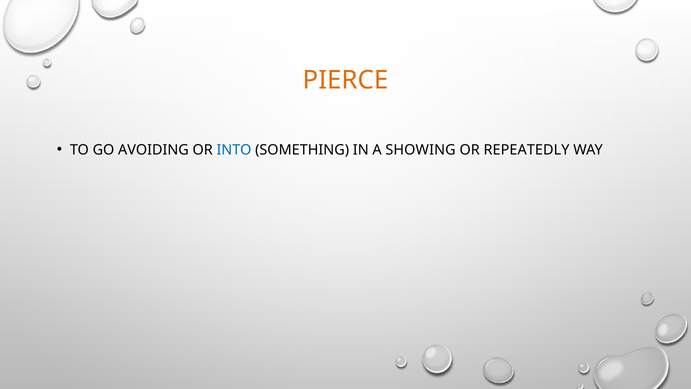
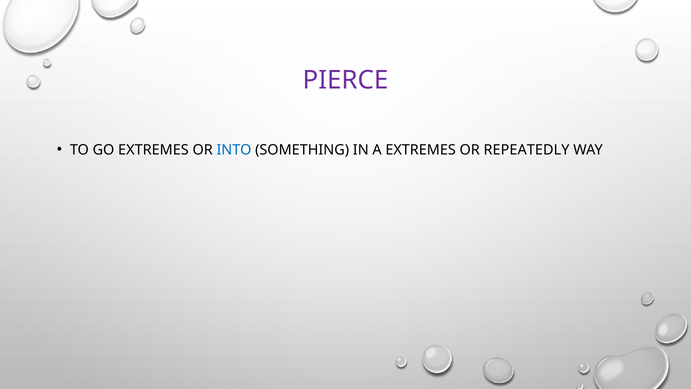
PIERCE colour: orange -> purple
GO AVOIDING: AVOIDING -> EXTREMES
A SHOWING: SHOWING -> EXTREMES
